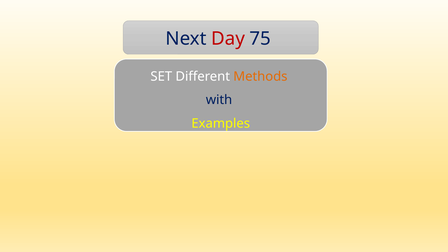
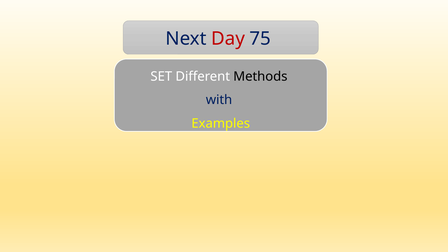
Methods colour: orange -> black
